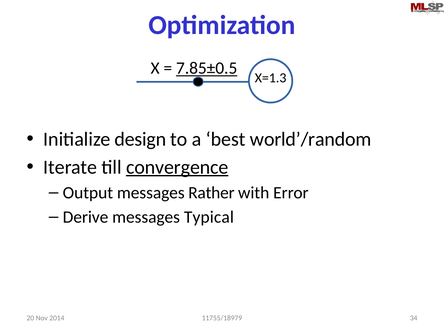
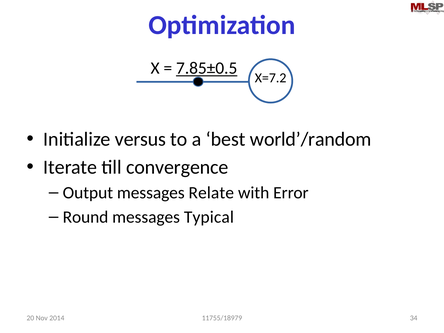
X=1.3: X=1.3 -> X=7.2
design: design -> versus
convergence underline: present -> none
Rather: Rather -> Relate
Derive: Derive -> Round
